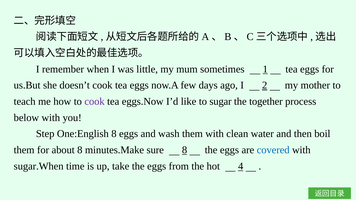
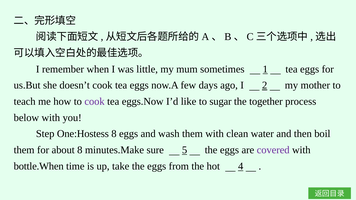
One:English: One:English -> One:Hostess
sure 8: 8 -> 5
covered colour: blue -> purple
sugar.When: sugar.When -> bottle.When
